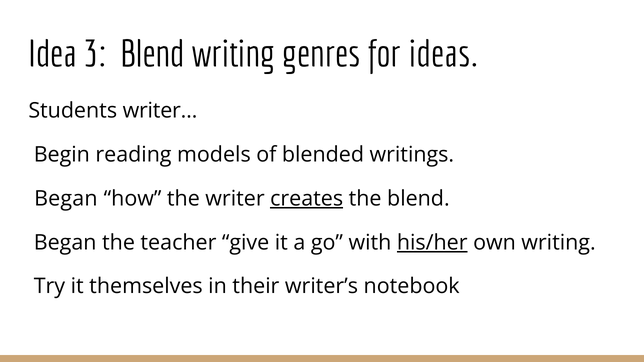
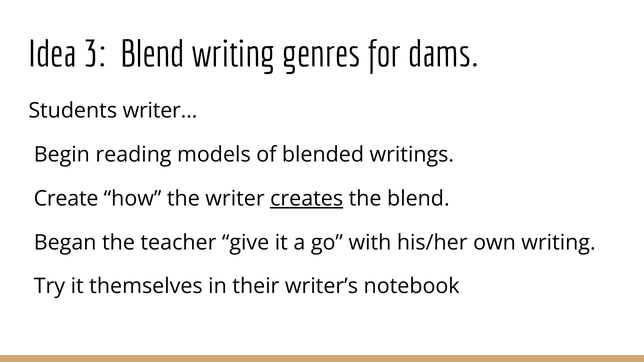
ideas: ideas -> dams
Began at (66, 199): Began -> Create
his/her underline: present -> none
